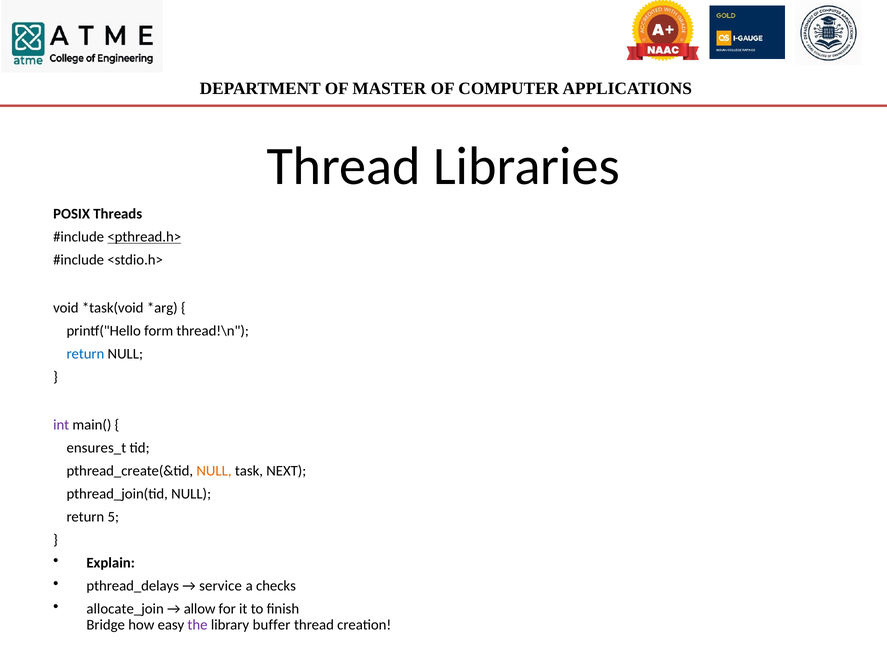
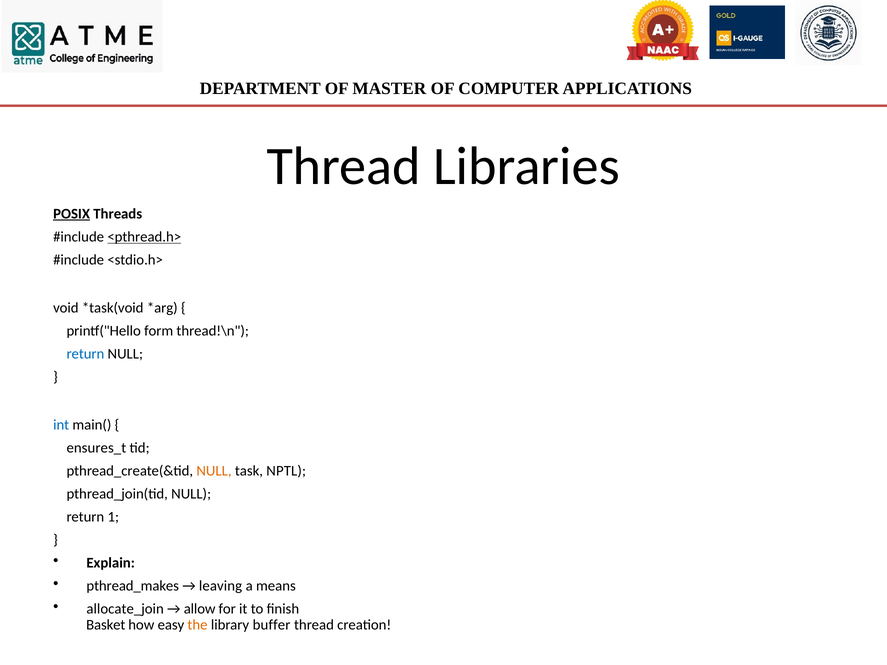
POSIX underline: none -> present
int colour: purple -> blue
NEXT: NEXT -> NPTL
5: 5 -> 1
pthread_delays: pthread_delays -> pthread_makes
service: service -> leaving
checks: checks -> means
Bridge: Bridge -> Basket
the colour: purple -> orange
